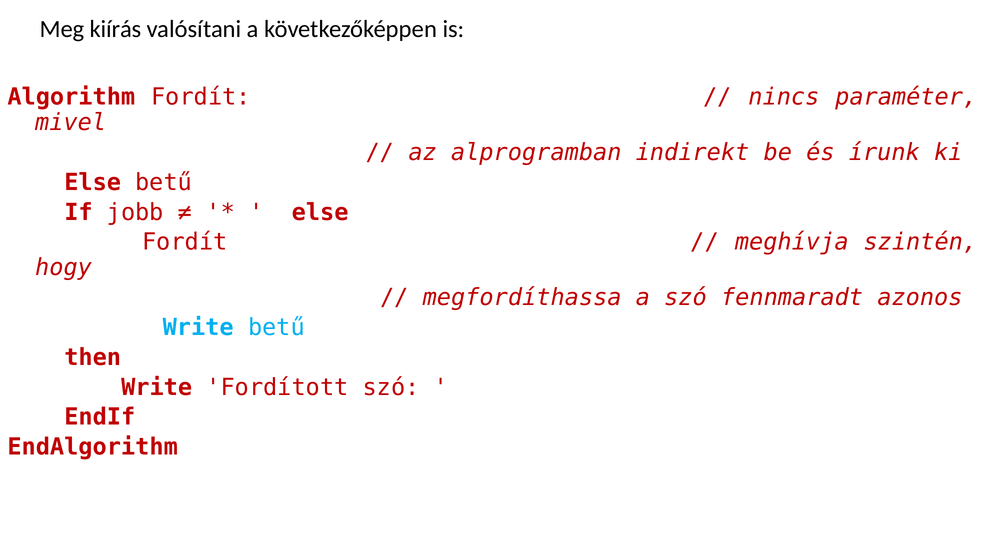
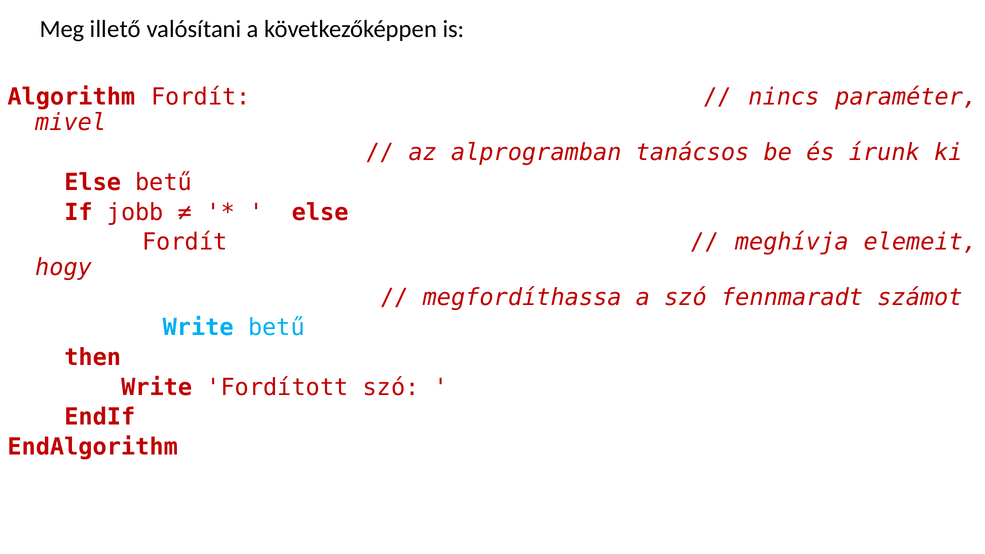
kiírás: kiírás -> illető
indirekt: indirekt -> tanácsos
szintén: szintén -> elemeit
azonos: azonos -> számot
